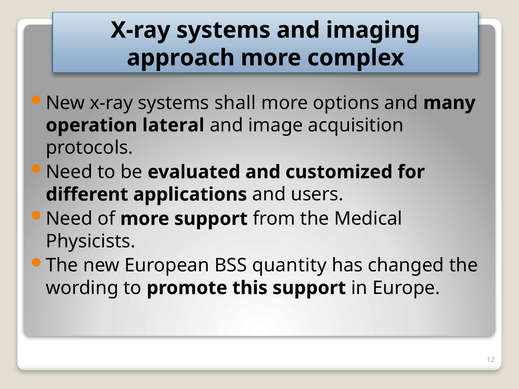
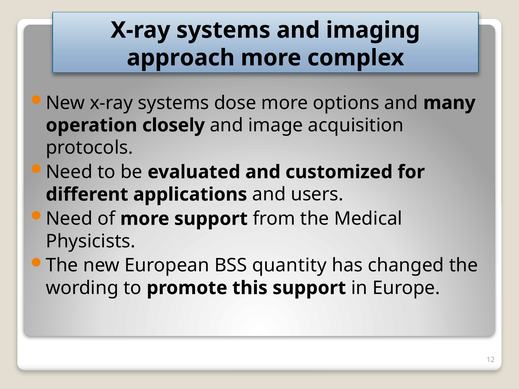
shall: shall -> dose
lateral: lateral -> closely
